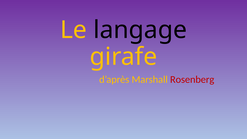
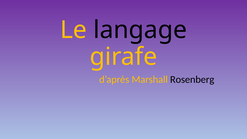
Rosenberg colour: red -> black
